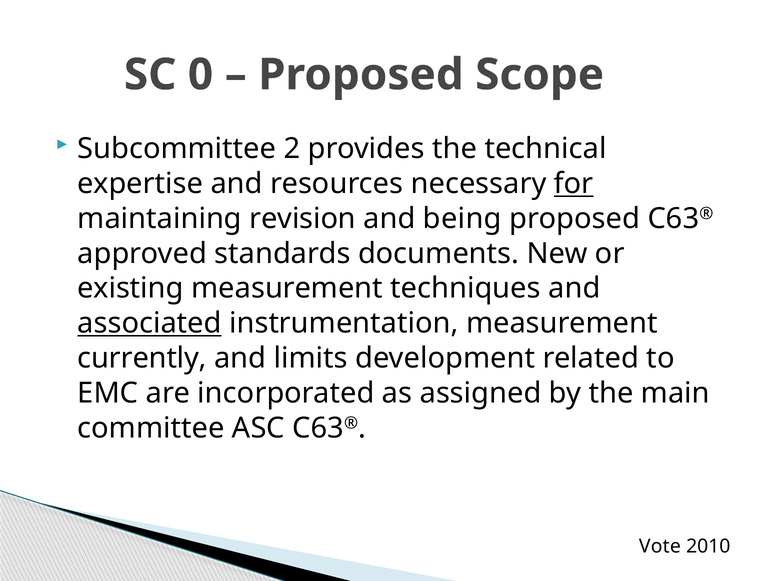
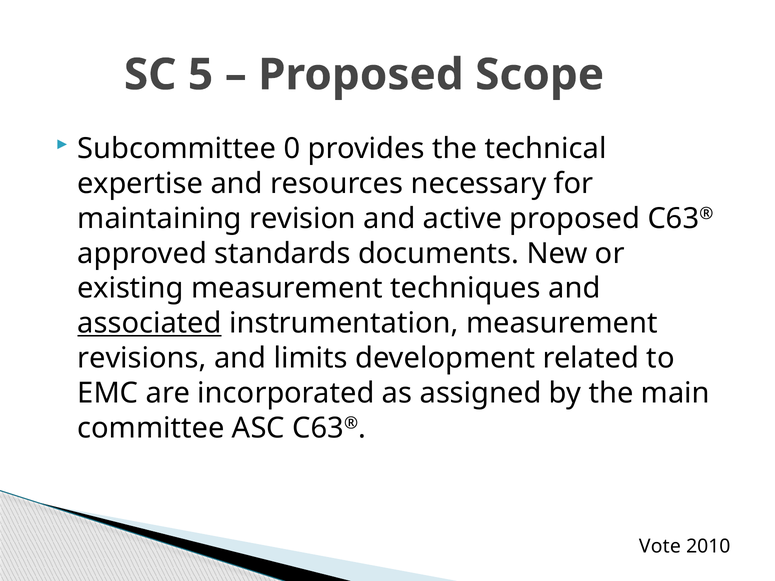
0: 0 -> 5
2: 2 -> 0
for underline: present -> none
being: being -> active
currently: currently -> revisions
